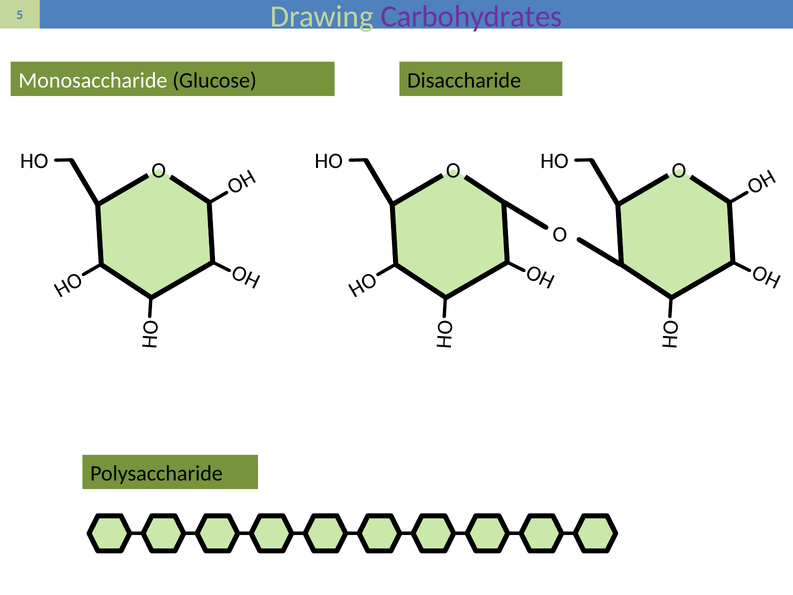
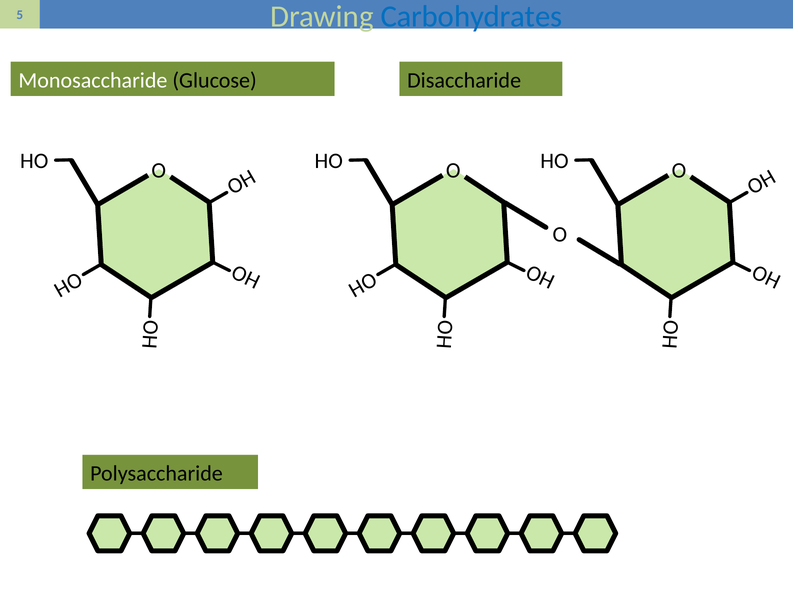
Carbohydrates colour: purple -> blue
